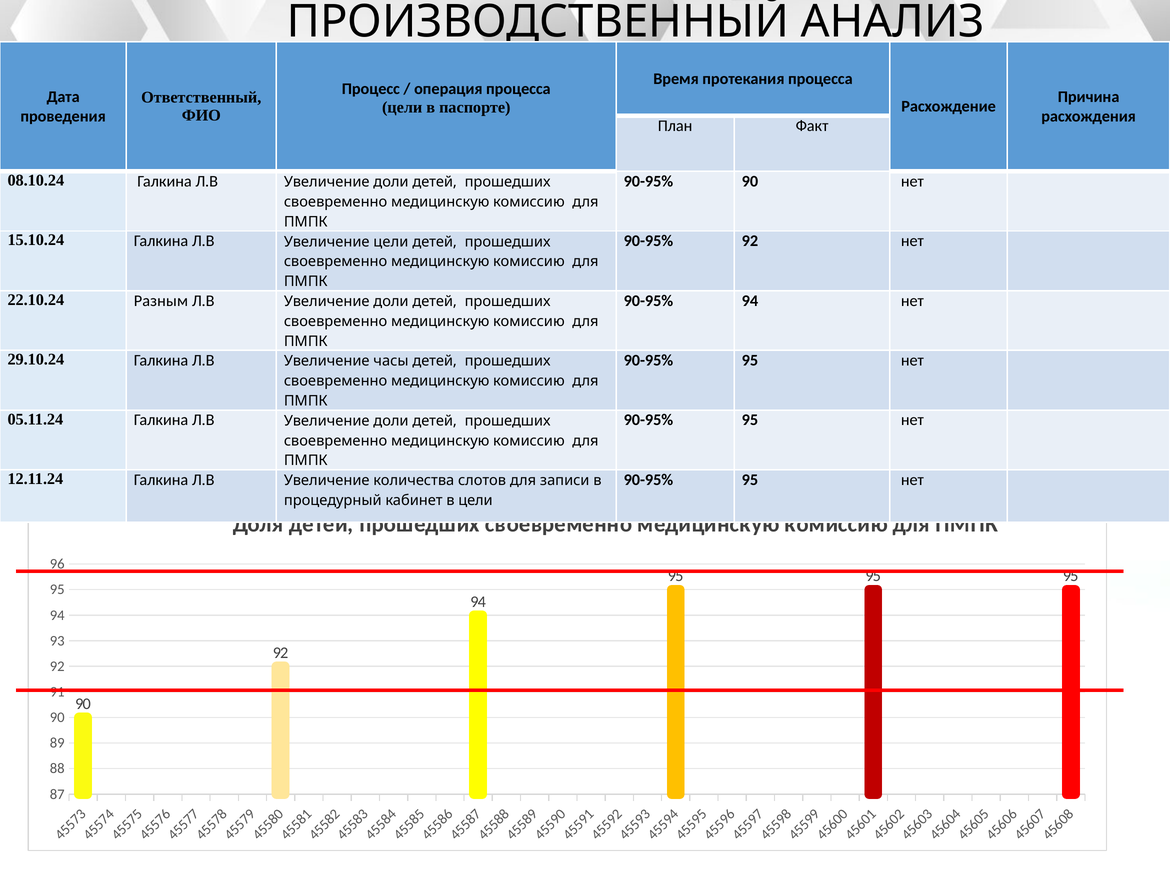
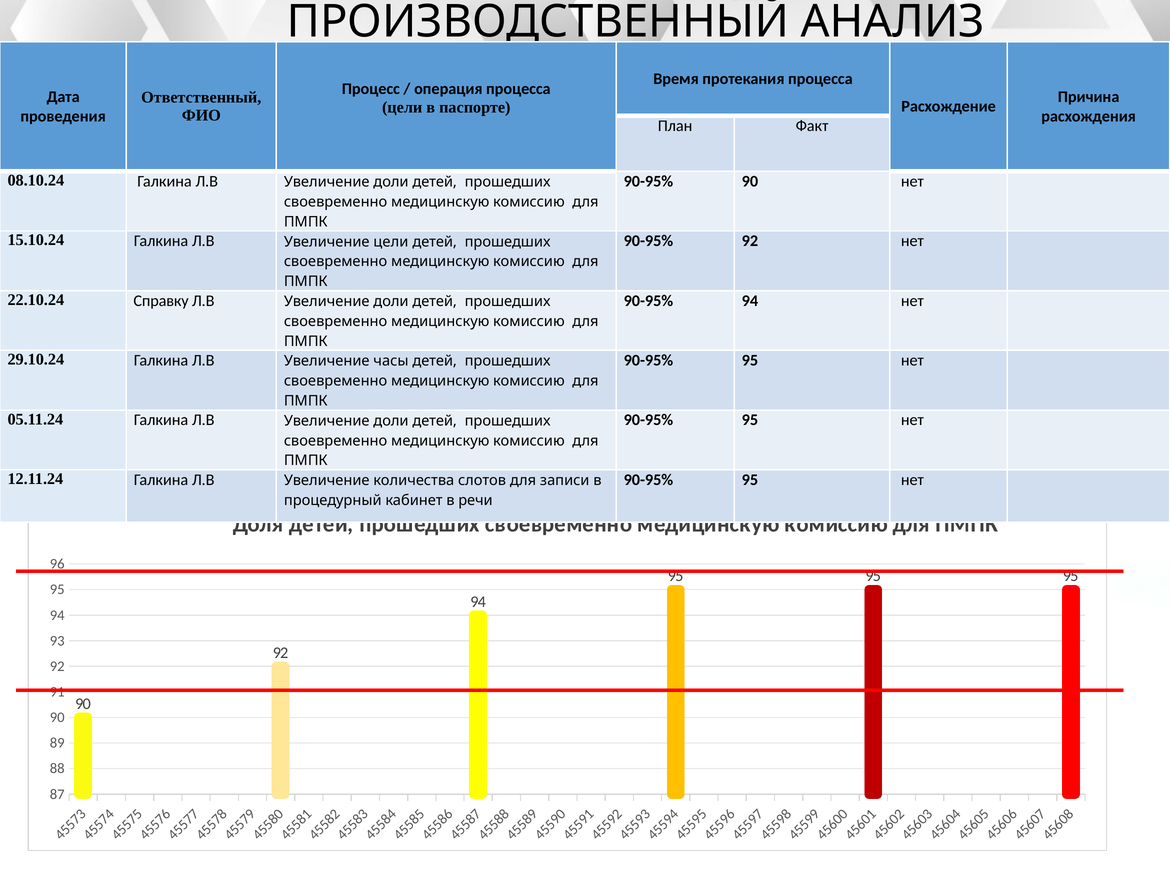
Разным: Разным -> Справку
в цели: цели -> речи
